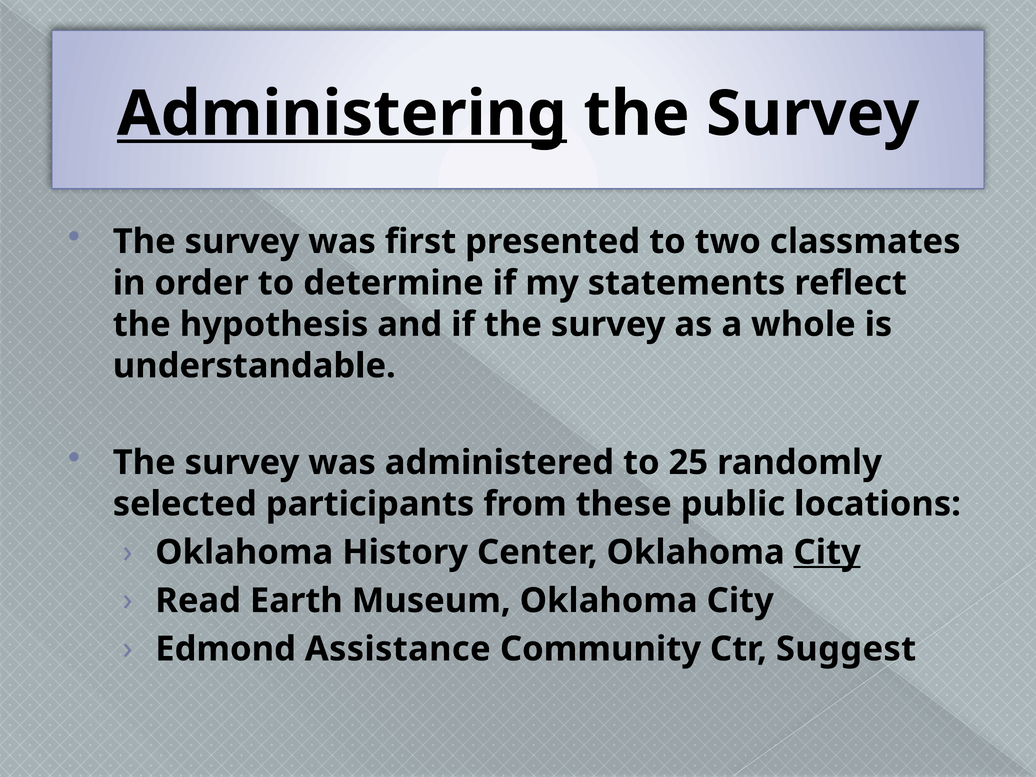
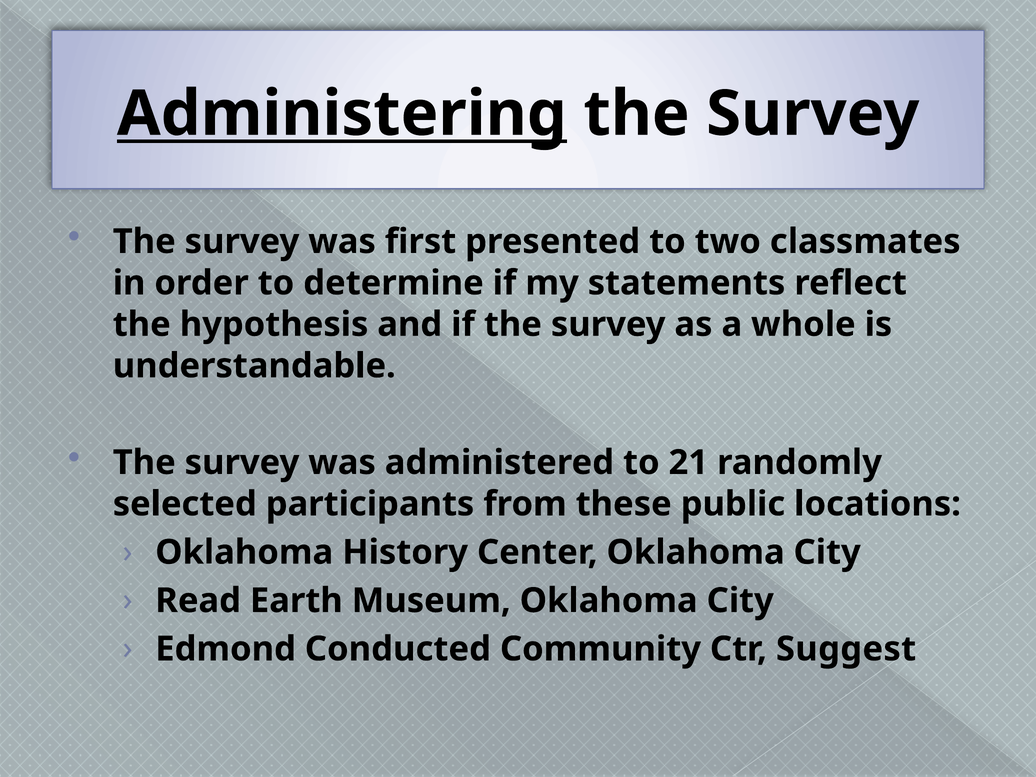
25: 25 -> 21
City at (827, 552) underline: present -> none
Assistance: Assistance -> Conducted
